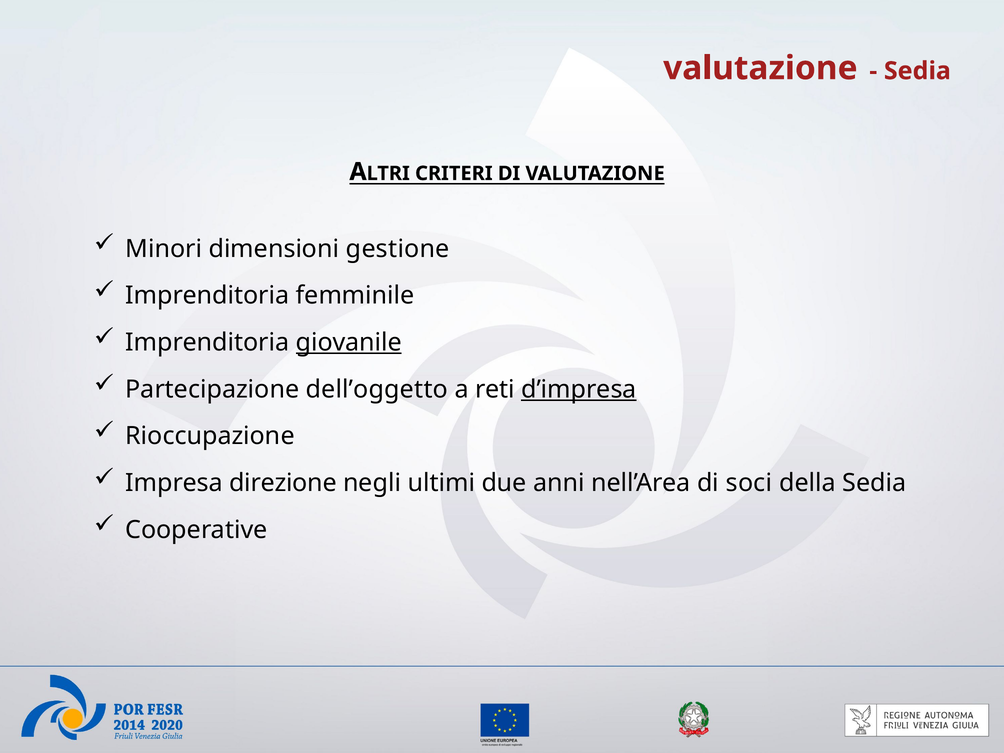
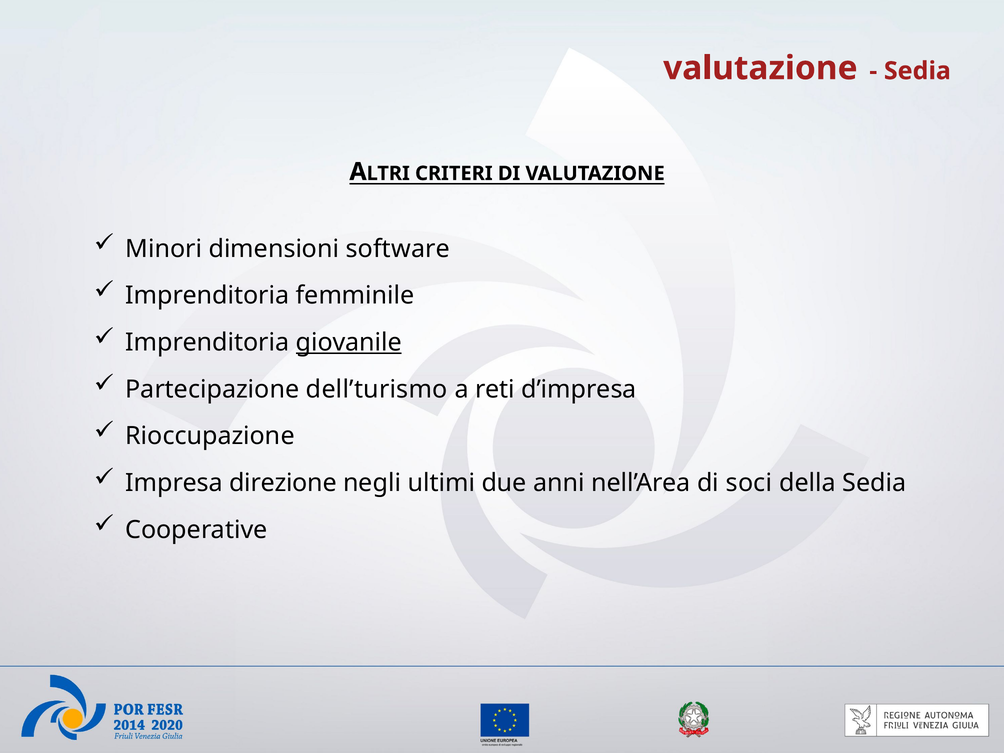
gestione: gestione -> software
dell’oggetto: dell’oggetto -> dell’turismo
d’impresa underline: present -> none
